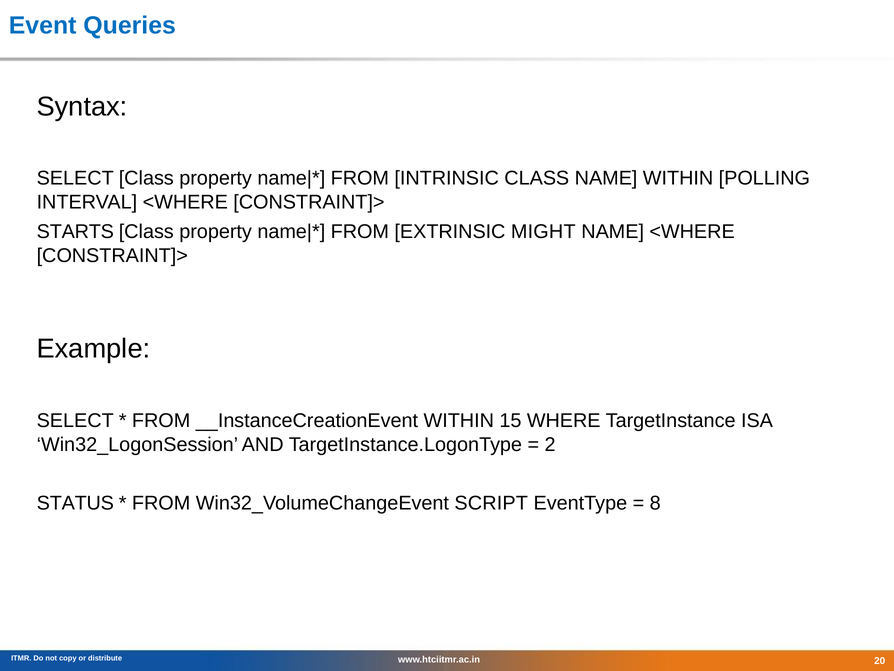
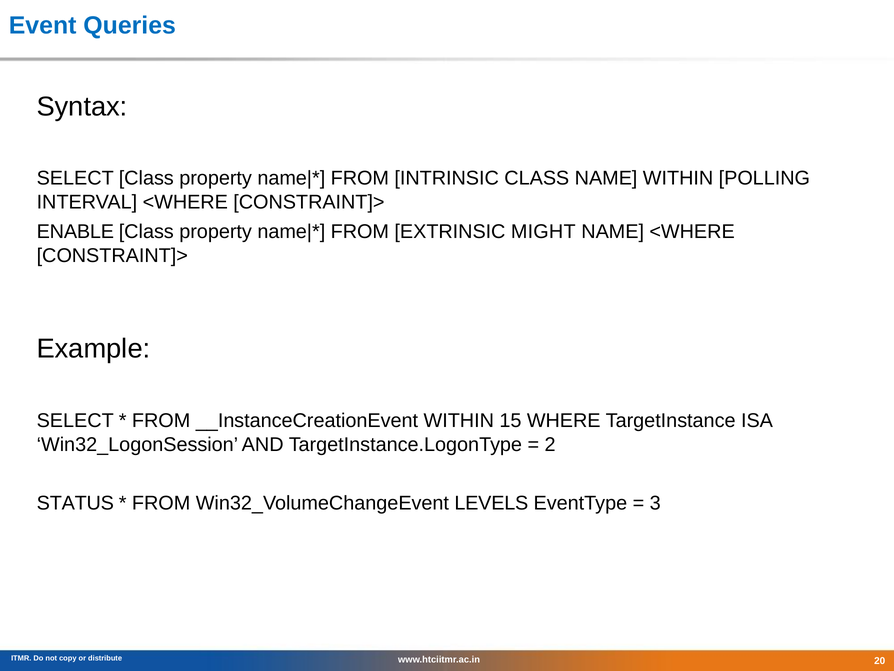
STARTS: STARTS -> ENABLE
SCRIPT: SCRIPT -> LEVELS
8: 8 -> 3
